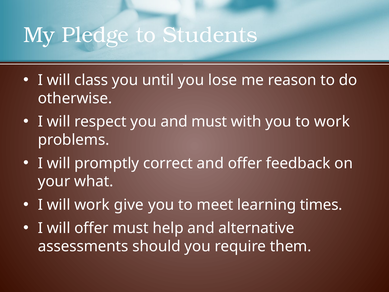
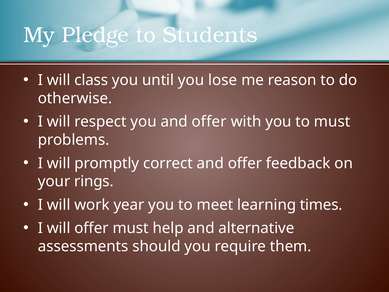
you and must: must -> offer
to work: work -> must
what: what -> rings
give: give -> year
